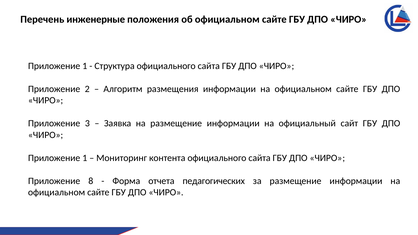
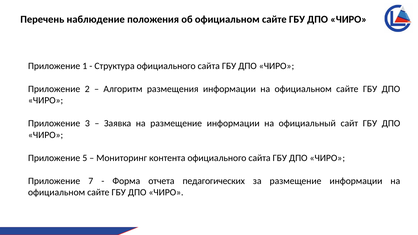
инженерные: инженерные -> наблюдение
1 at (85, 158): 1 -> 5
8: 8 -> 7
